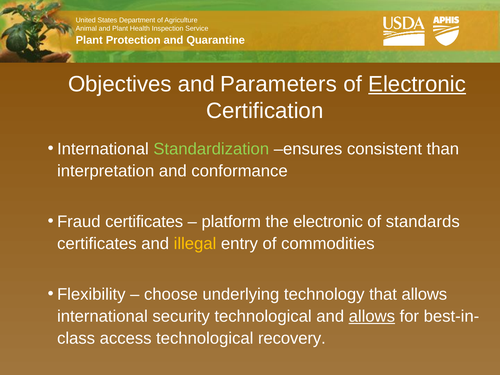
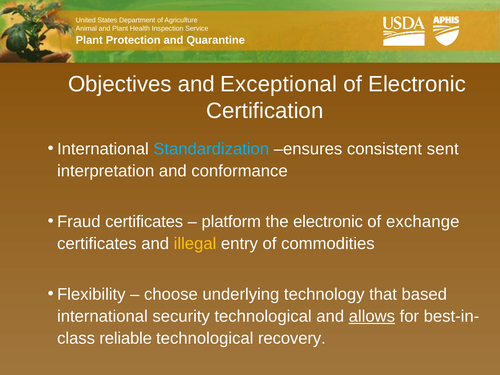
Parameters: Parameters -> Exceptional
Electronic at (417, 84) underline: present -> none
Standardization colour: light green -> light blue
than: than -> sent
standards: standards -> exchange
that allows: allows -> based
access: access -> reliable
